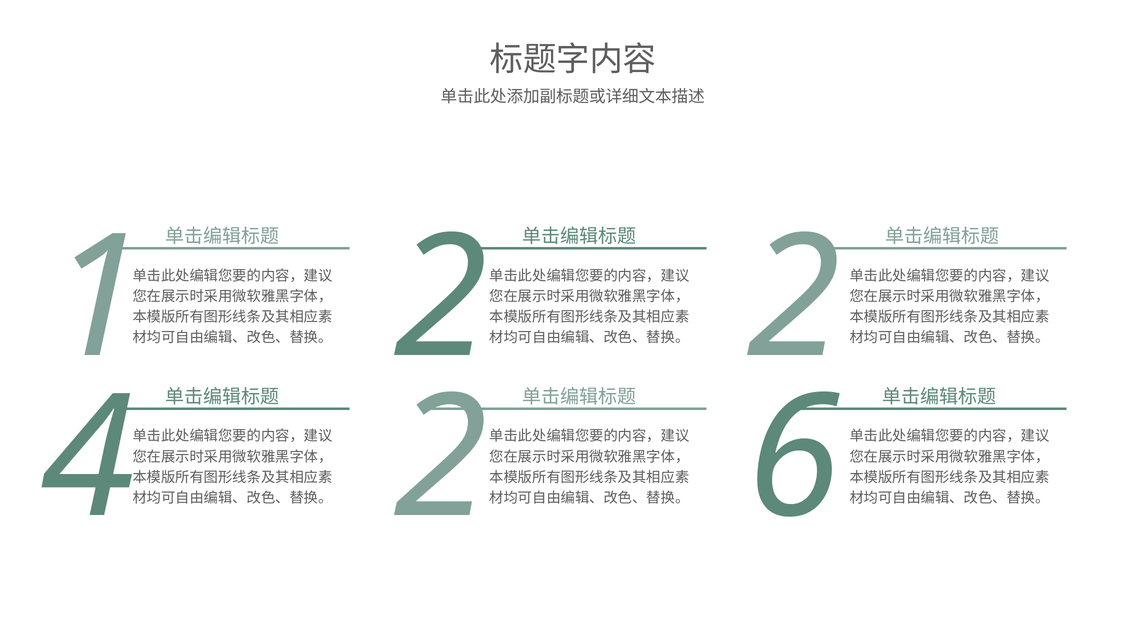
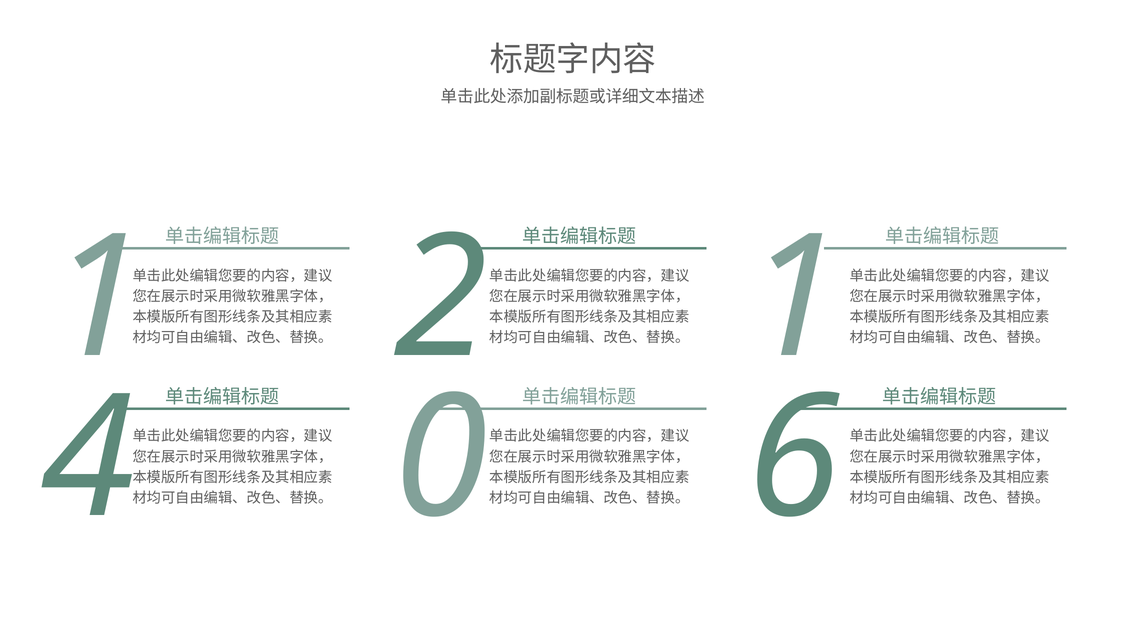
2 2: 2 -> 1
4 2: 2 -> 0
